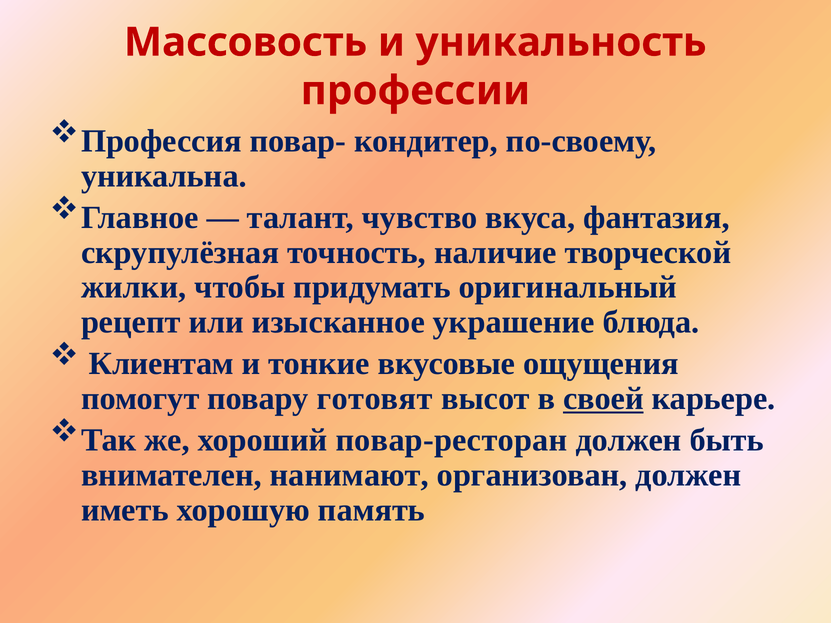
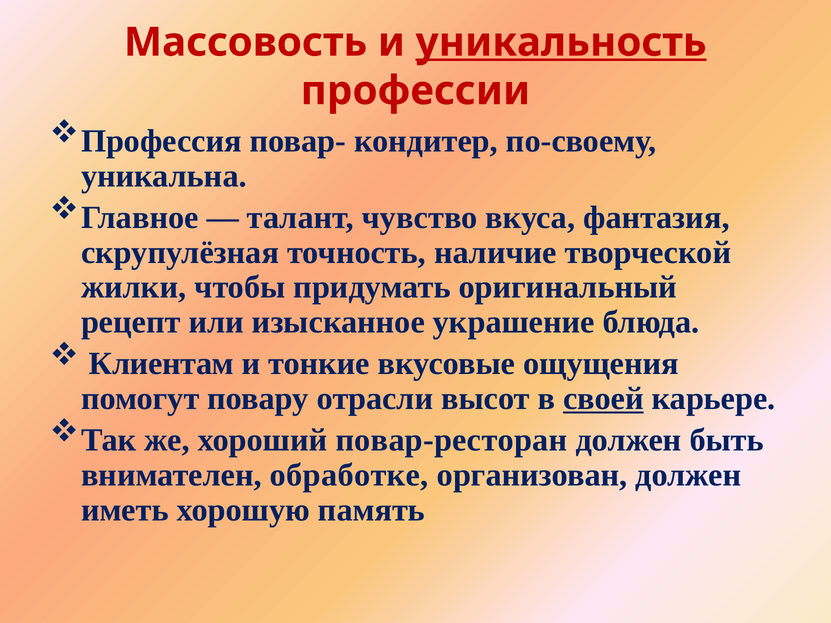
уникальность underline: none -> present
готовят: готовят -> отрасли
нанимают: нанимают -> обработке
